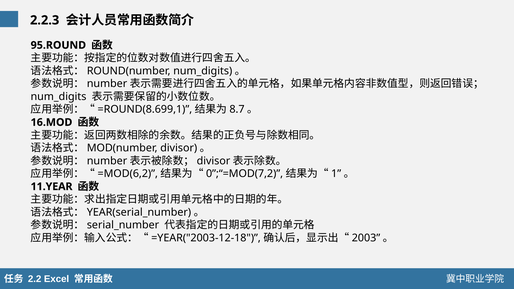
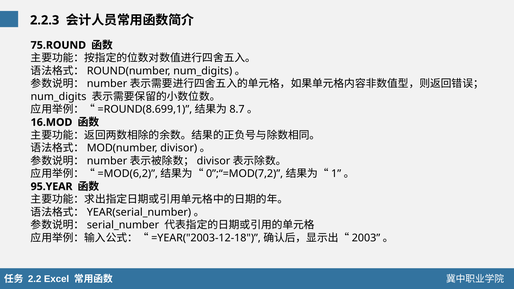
95.ROUND: 95.ROUND -> 75.ROUND
11.YEAR: 11.YEAR -> 95.YEAR
